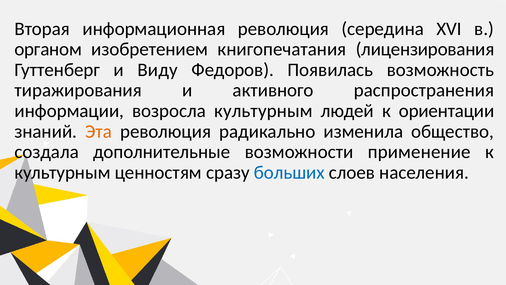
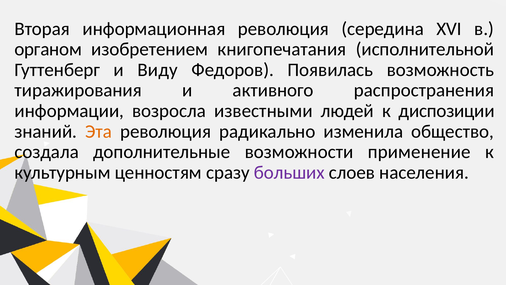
лицензирования: лицензирования -> исполнительной
возросла культурным: культурным -> известными
ориентации: ориентации -> диспозиции
больших colour: blue -> purple
